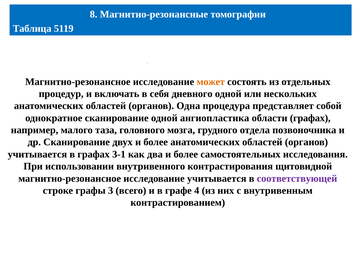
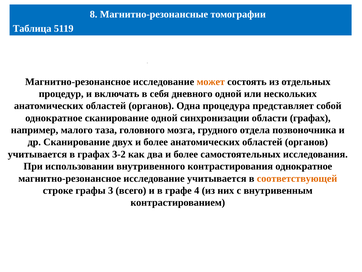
ангиопластика: ангиопластика -> синхронизации
3-1: 3-1 -> 3-2
контрастирования щитовидной: щитовидной -> однократное
соответствующей colour: purple -> orange
